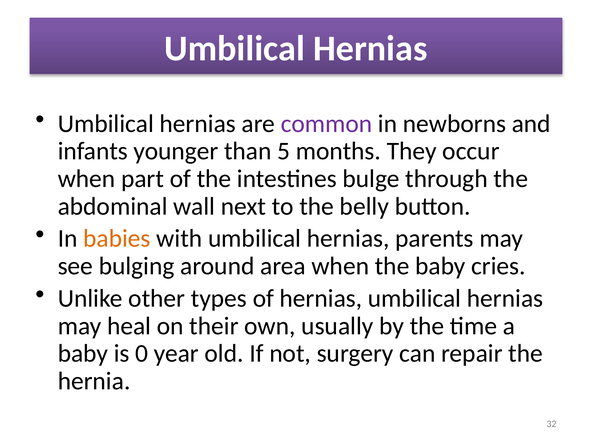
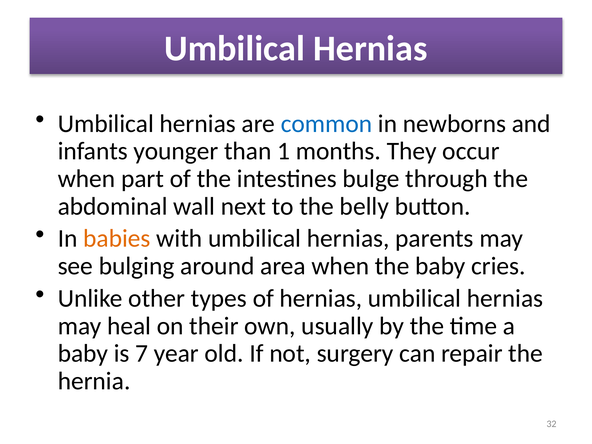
common colour: purple -> blue
5: 5 -> 1
0: 0 -> 7
